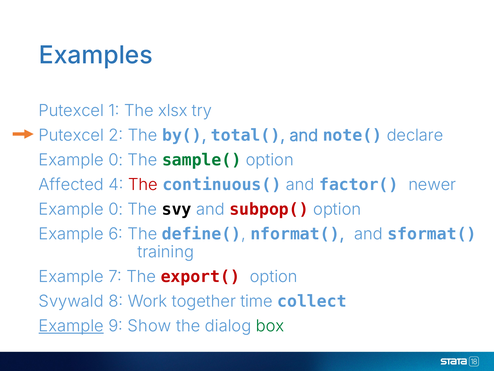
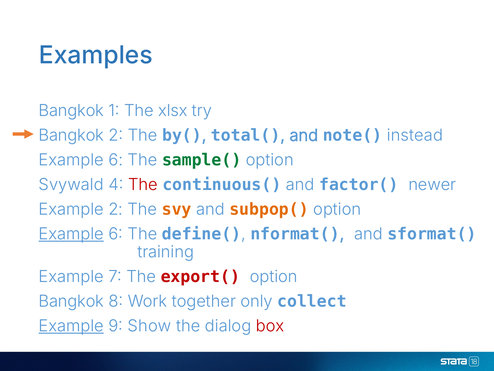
Putexcel at (71, 111): Putexcel -> Bangkok
Putexcel at (71, 135): Putexcel -> Bangkok
declare: declare -> instead
0 at (116, 160): 0 -> 6
Affected: Affected -> Svywald
0 at (116, 209): 0 -> 2
svy colour: black -> orange
subpop( colour: red -> orange
Example at (71, 234) underline: none -> present
Svywald at (71, 301): Svywald -> Bangkok
time: time -> only
box colour: green -> red
